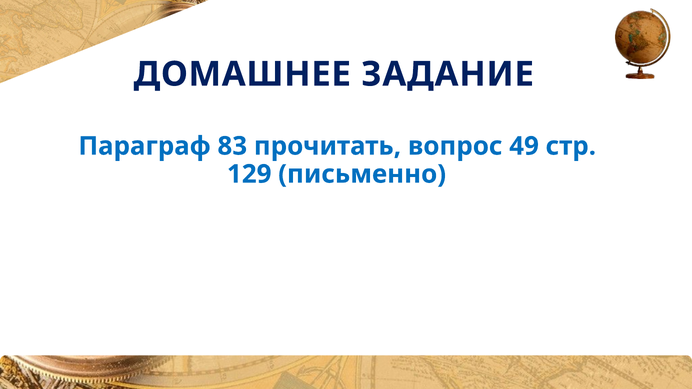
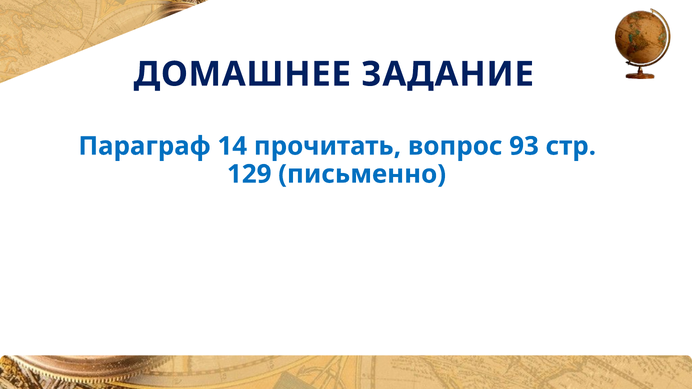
83: 83 -> 14
49: 49 -> 93
